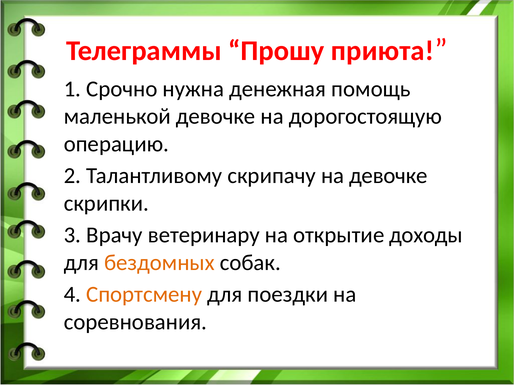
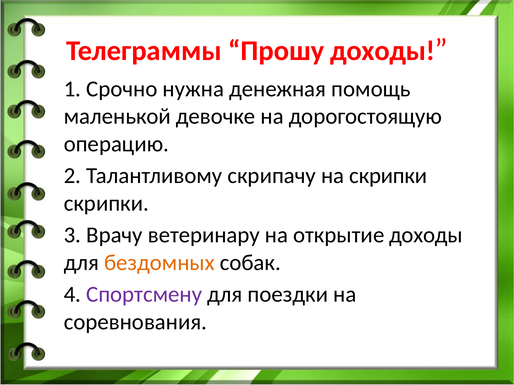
Прошу приюта: приюта -> доходы
на девочке: девочке -> скрипки
Спортсмену colour: orange -> purple
